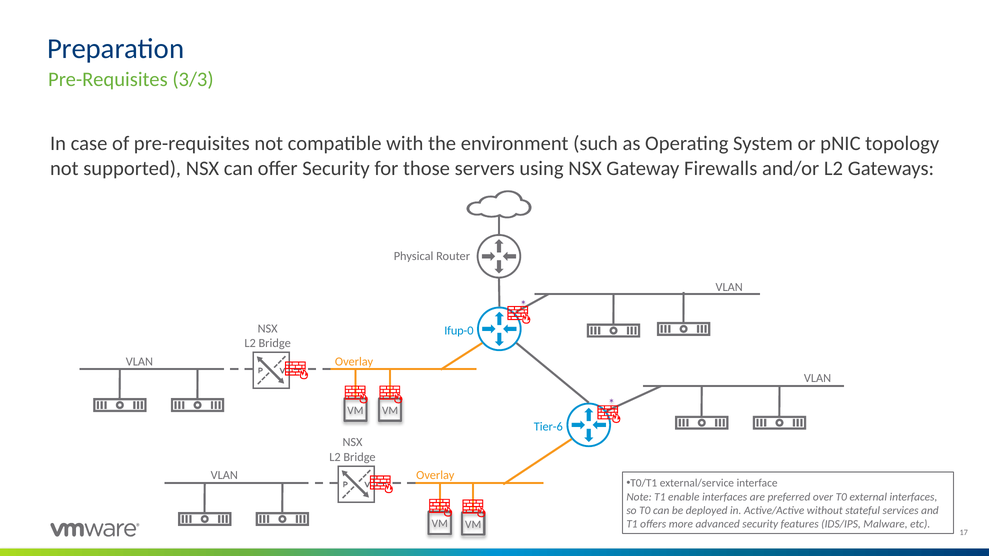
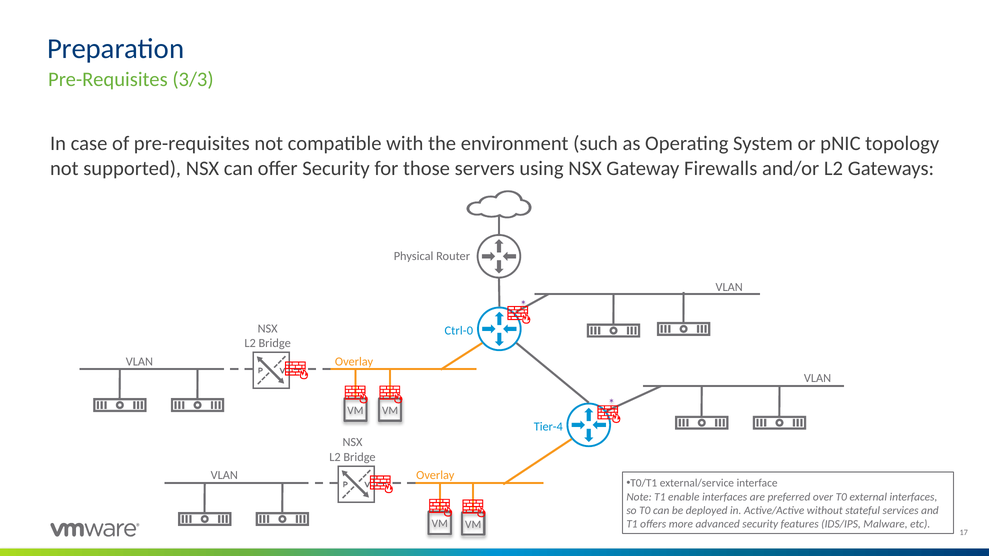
Ifup-0: Ifup-0 -> Ctrl-0
Tier-6: Tier-6 -> Tier-4
